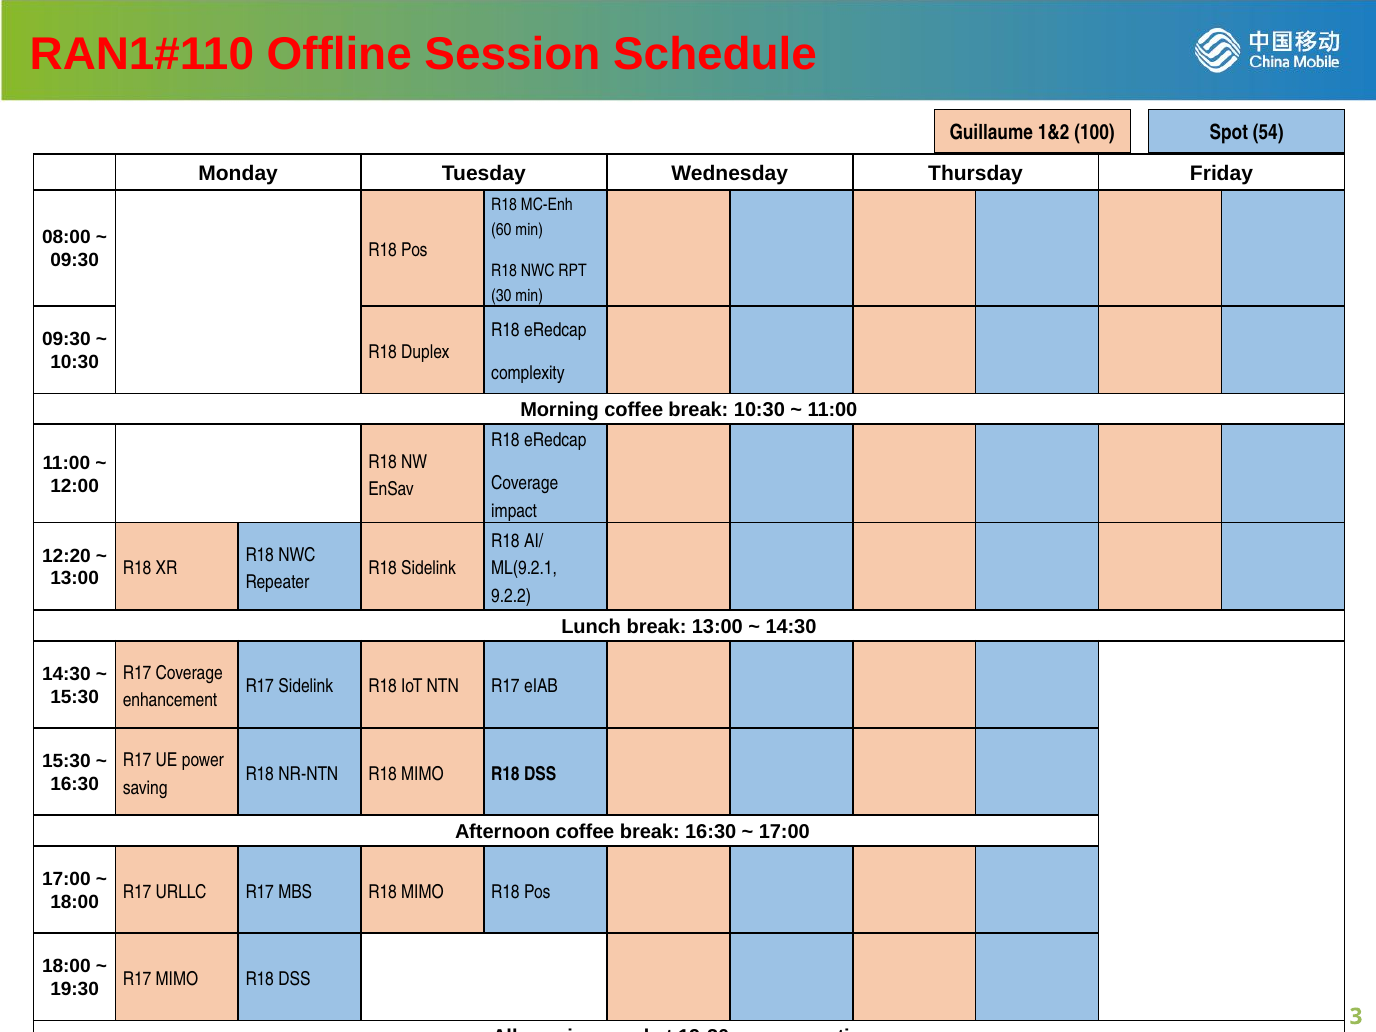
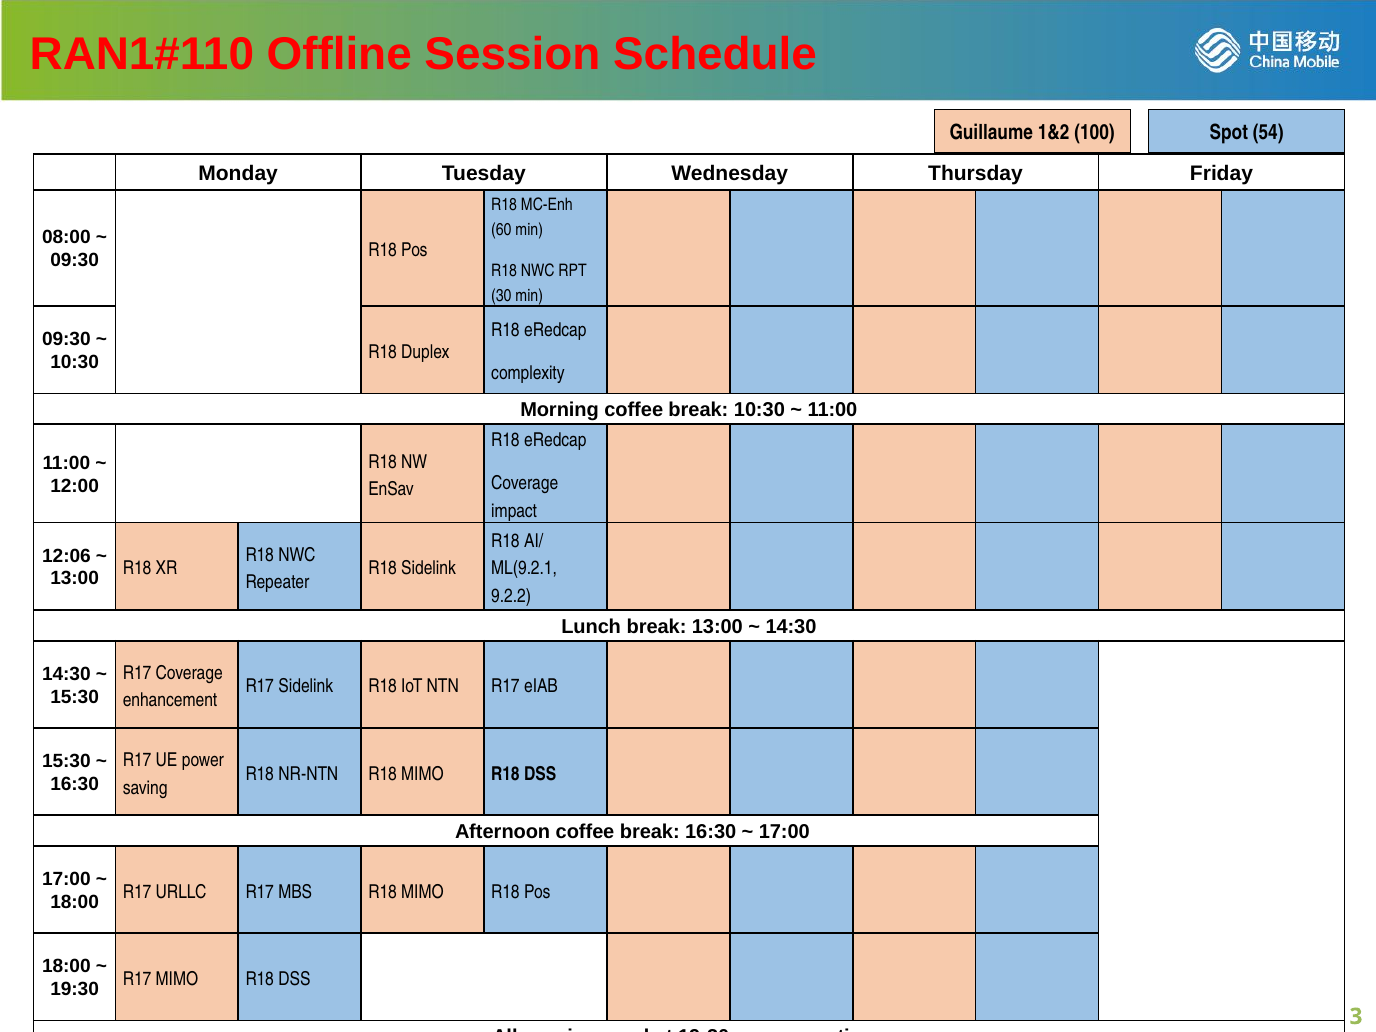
12:20: 12:20 -> 12:06
